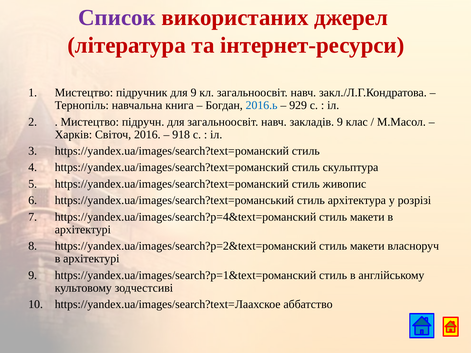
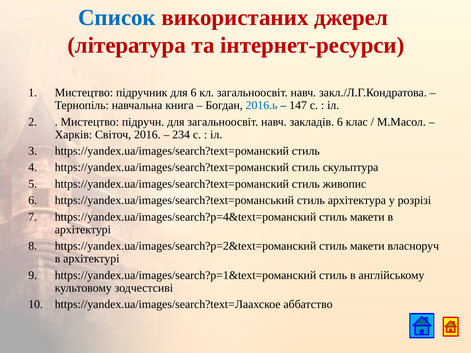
Список colour: purple -> blue
для 9: 9 -> 6
929: 929 -> 147
закладів 9: 9 -> 6
918: 918 -> 234
